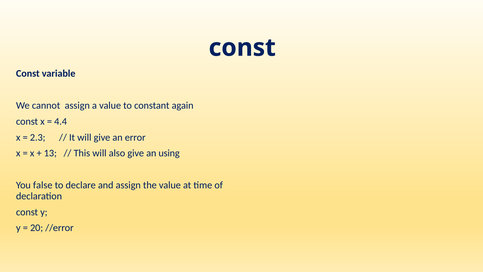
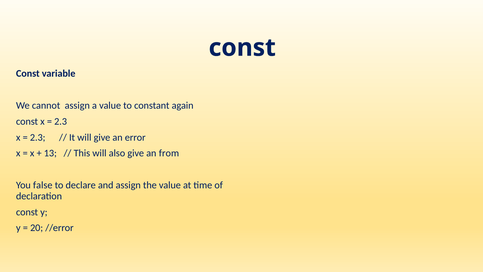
4.4 at (61, 121): 4.4 -> 2.3
using: using -> from
